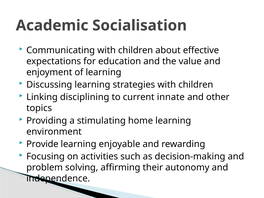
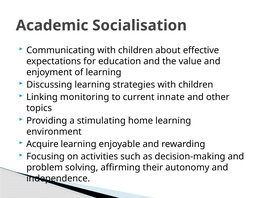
disciplining: disciplining -> monitoring
Provide: Provide -> Acquire
